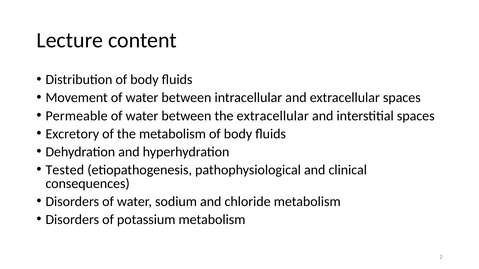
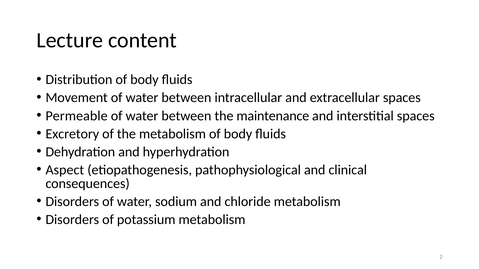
the extracellular: extracellular -> maintenance
Tested: Tested -> Aspect
